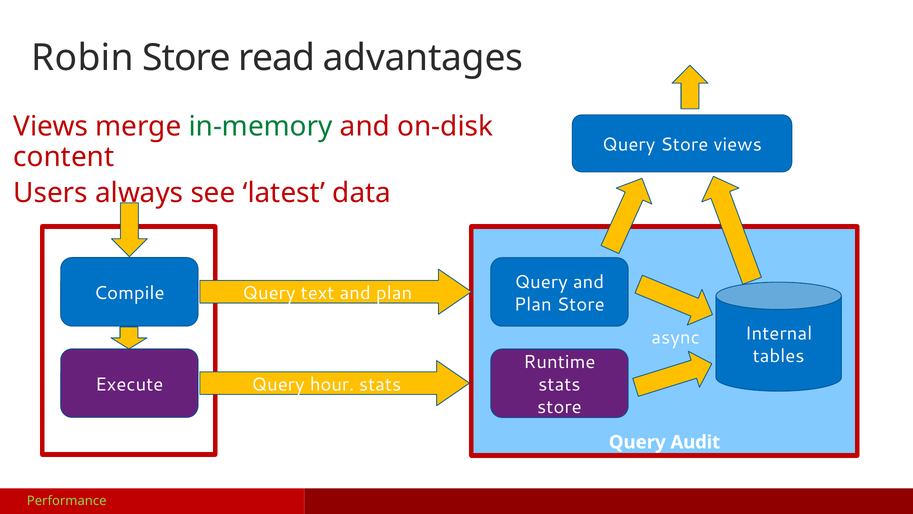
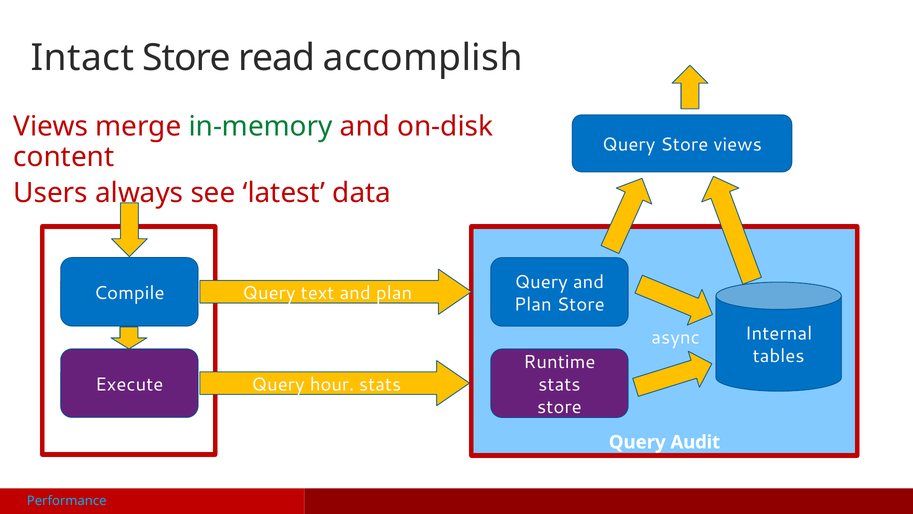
Robin: Robin -> Intact
advantages: advantages -> accomplish
Performance colour: light green -> light blue
